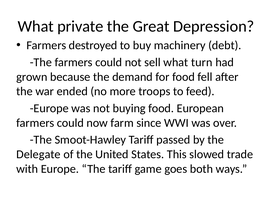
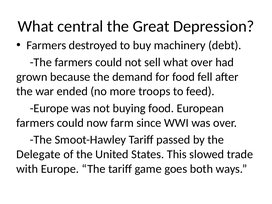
private: private -> central
what turn: turn -> over
